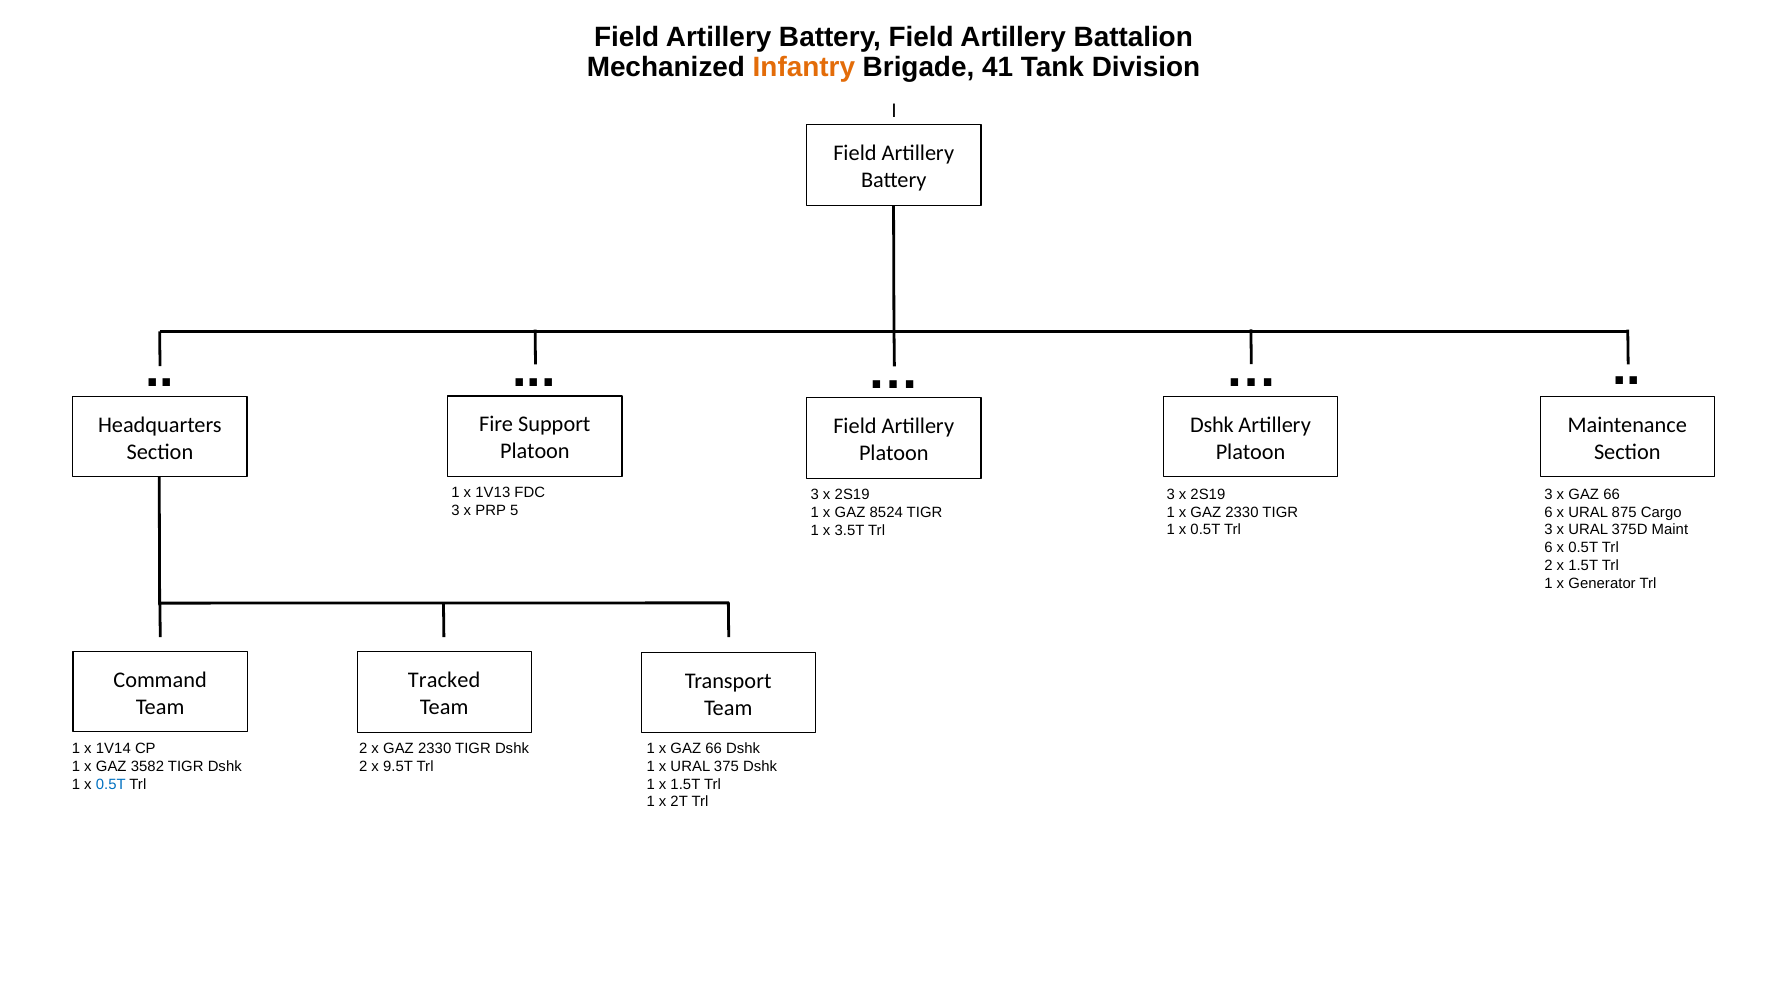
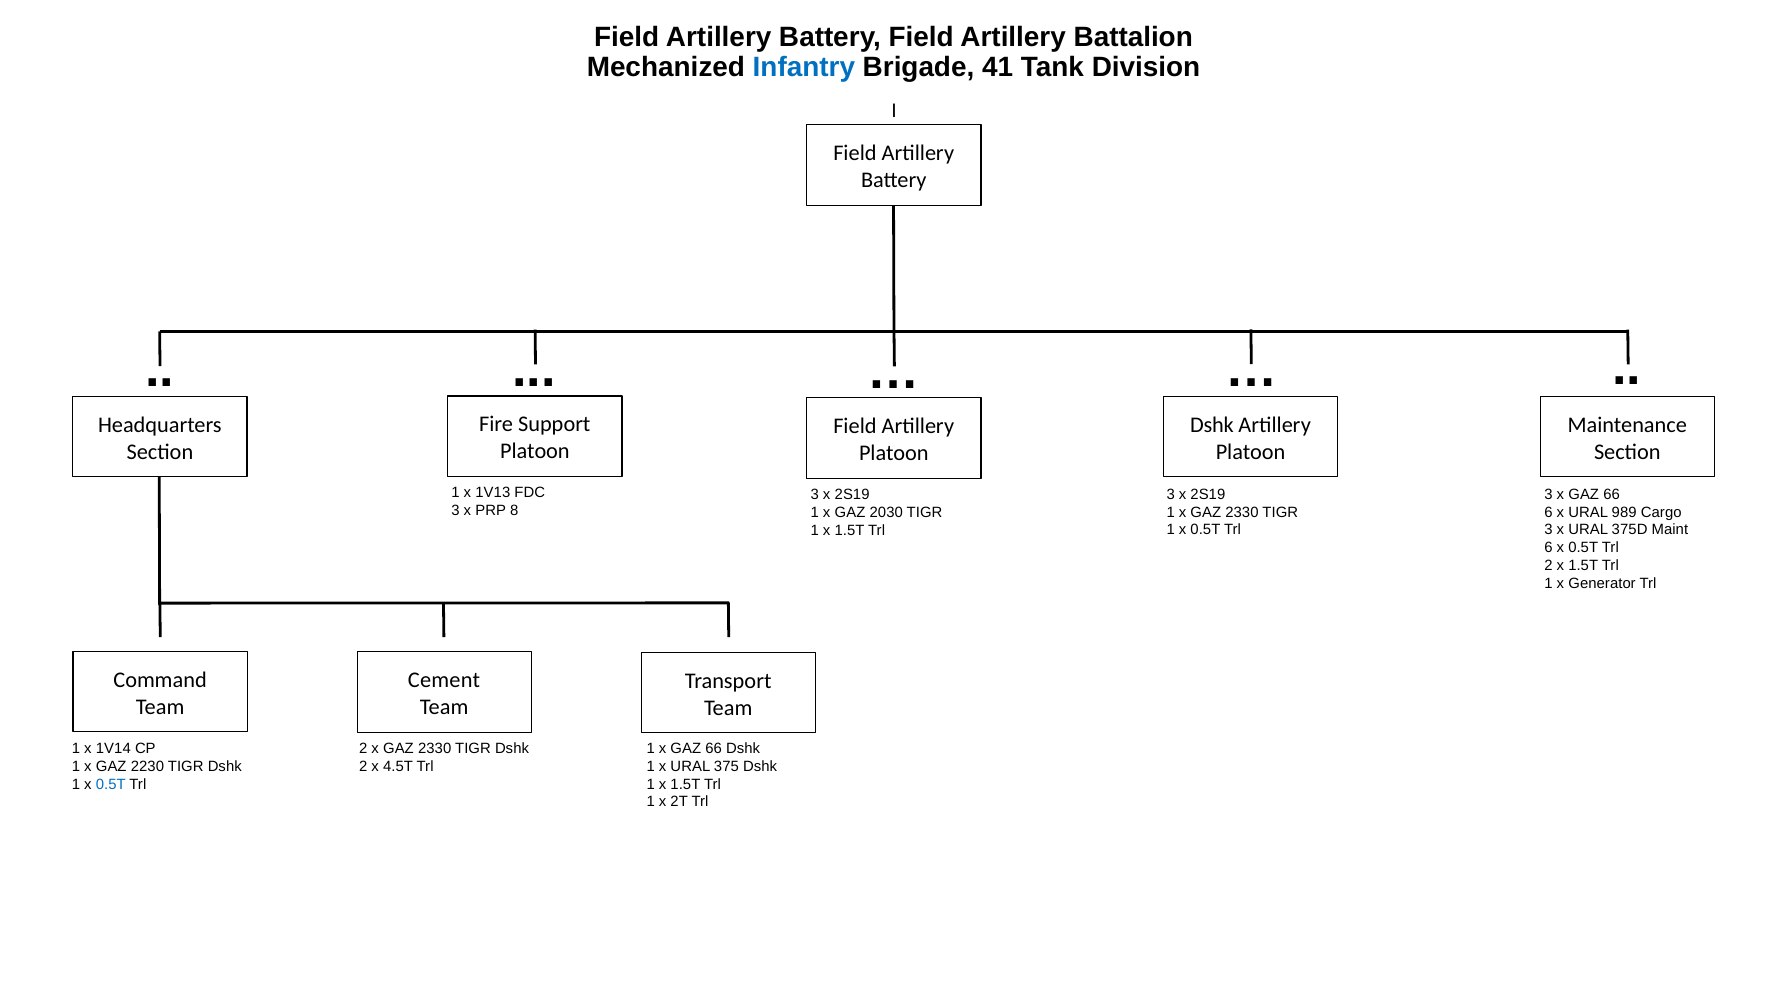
Infantry colour: orange -> blue
5: 5 -> 8
875: 875 -> 989
8524: 8524 -> 2030
3.5T at (850, 530): 3.5T -> 1.5T
Tracked: Tracked -> Cement
3582: 3582 -> 2230
9.5T: 9.5T -> 4.5T
